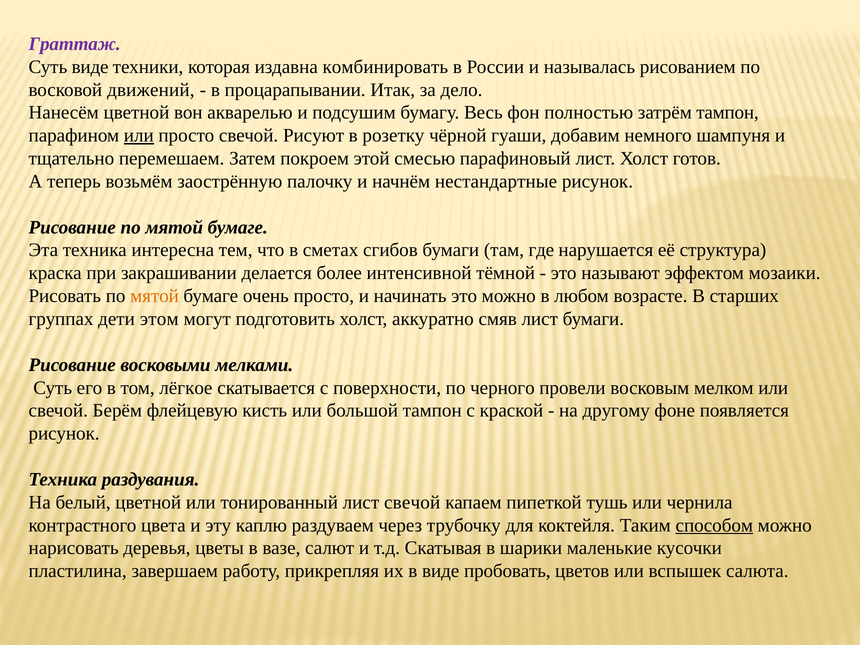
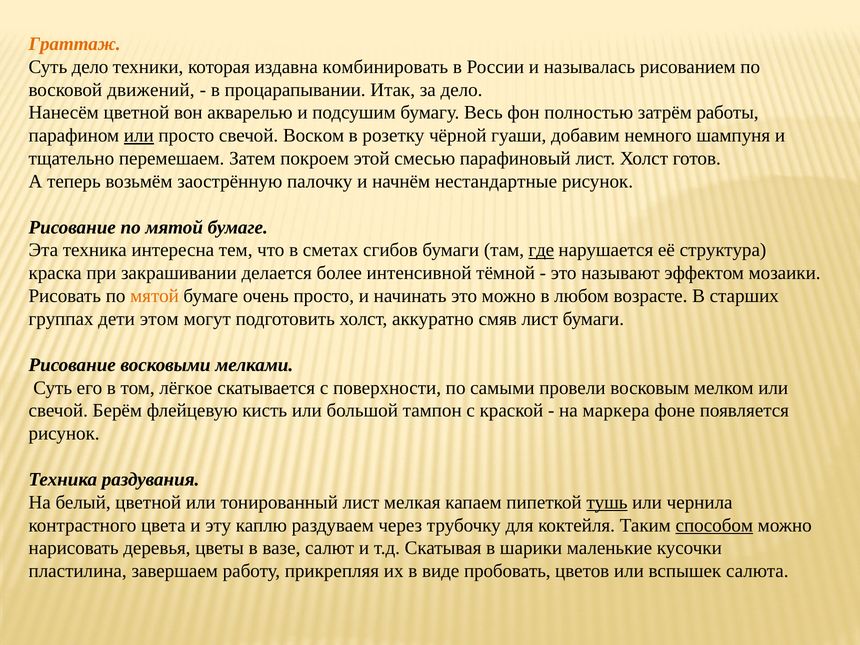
Граттаж colour: purple -> orange
Суть виде: виде -> дело
затрём тампон: тампон -> работы
Рисуют: Рисуют -> Воском
где underline: none -> present
черного: черного -> самыми
другому: другому -> маркера
лист свечой: свечой -> мелкая
тушь underline: none -> present
